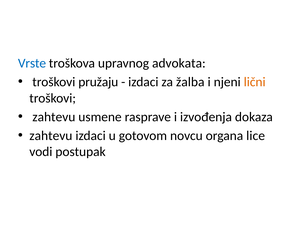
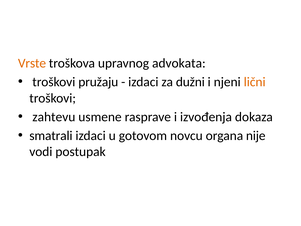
Vrste colour: blue -> orange
žalba: žalba -> dužni
zahtevu at (51, 135): zahtevu -> smatrali
lice: lice -> nije
